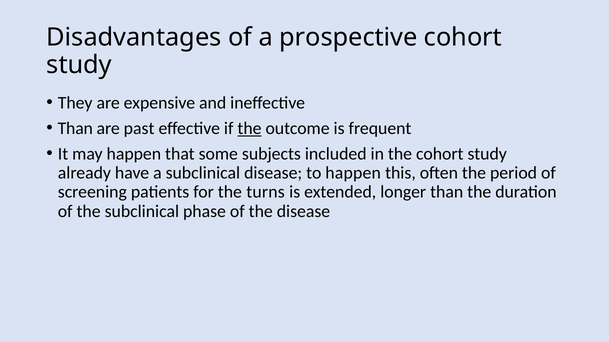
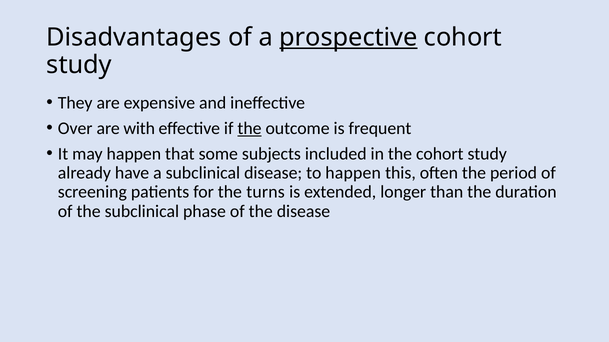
prospective underline: none -> present
Than at (75, 128): Than -> Over
past: past -> with
